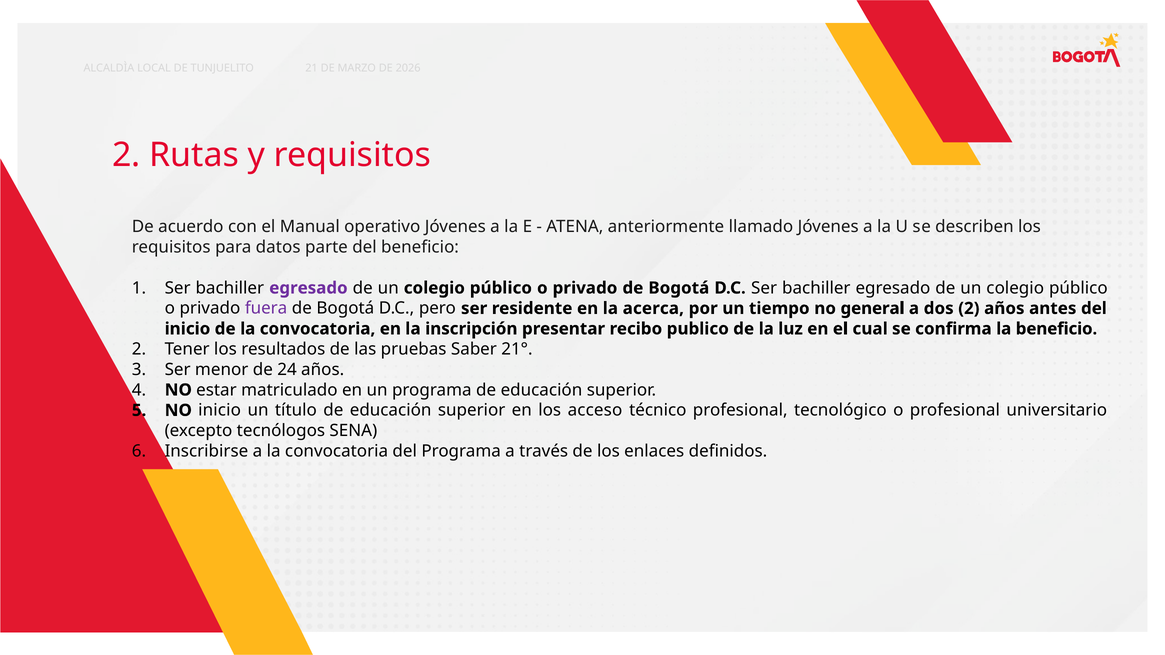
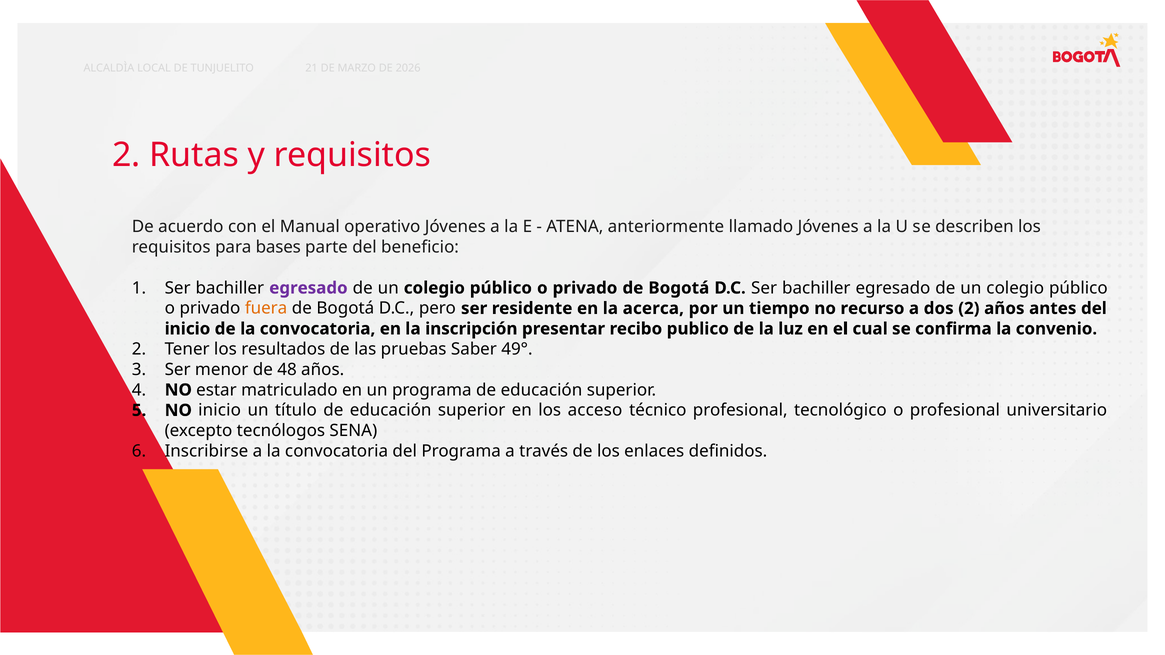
datos: datos -> bases
fuera colour: purple -> orange
general: general -> recurso
la beneficio: beneficio -> convenio
21°: 21° -> 49°
24: 24 -> 48
